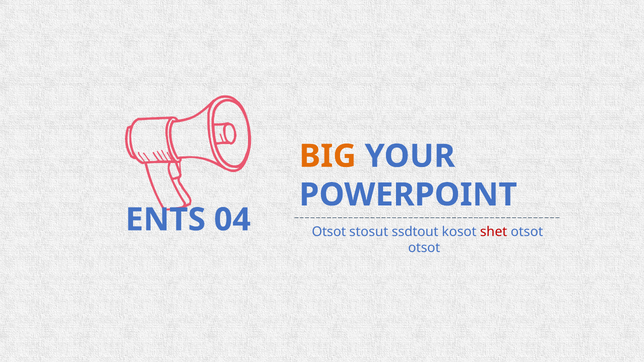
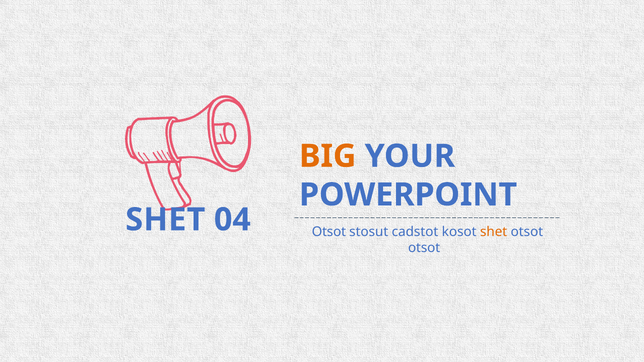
ENTS at (165, 220): ENTS -> SHET
ssdtout: ssdtout -> cadstot
shet at (494, 232) colour: red -> orange
